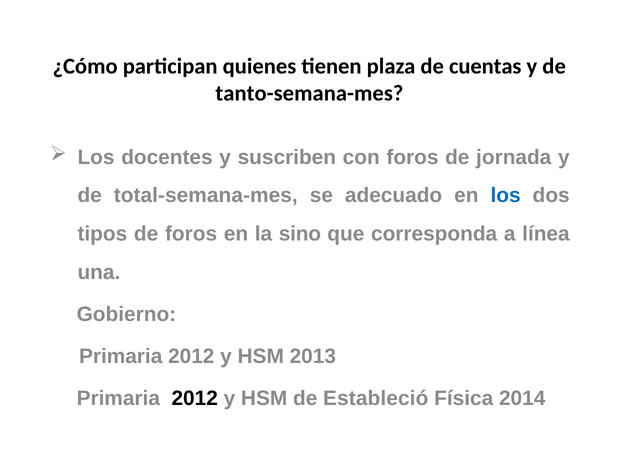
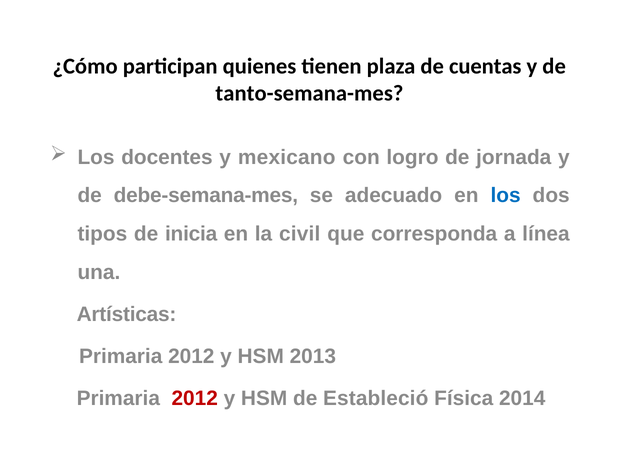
suscriben: suscriben -> mexicano
con foros: foros -> logro
total-semana-mes: total-semana-mes -> debe-semana-mes
de foros: foros -> inicia
sino: sino -> civil
Gobierno: Gobierno -> Artísticas
2012 at (195, 398) colour: black -> red
